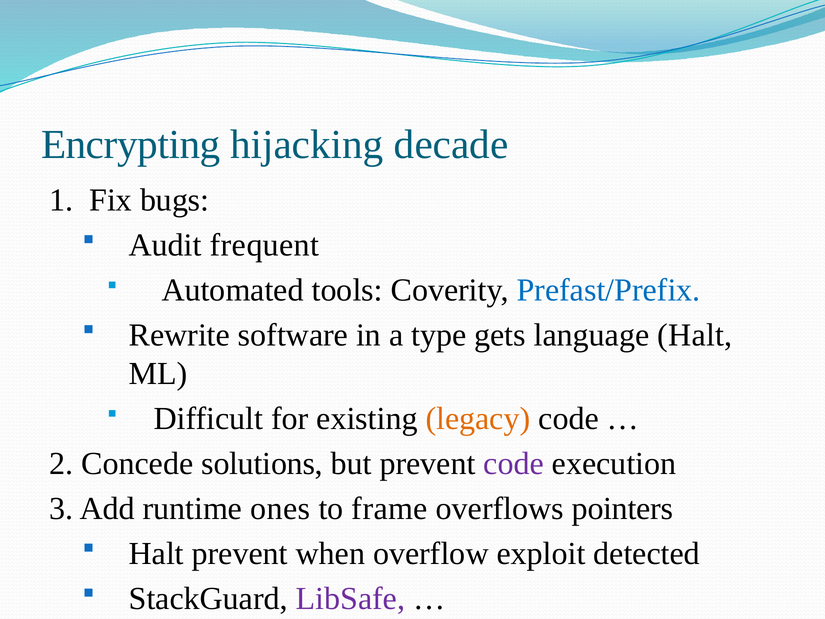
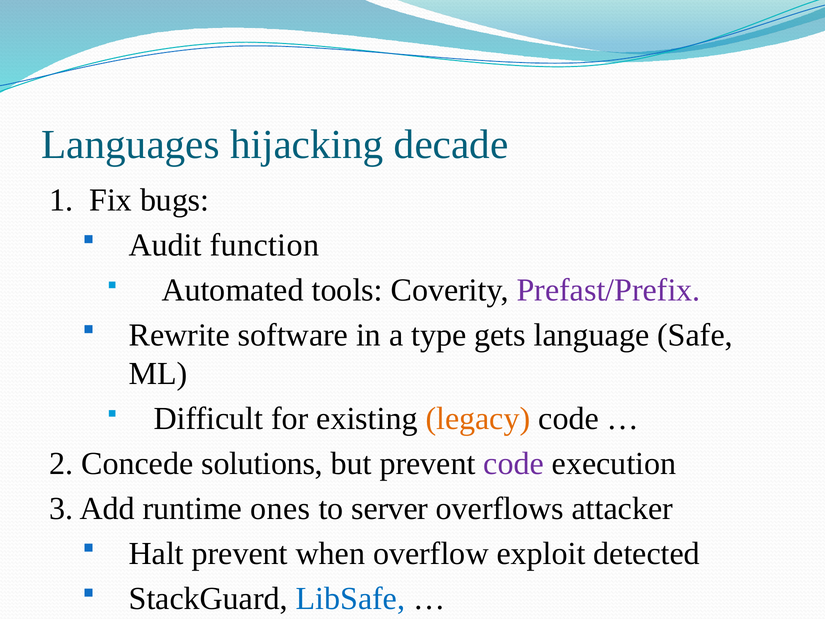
Encrypting: Encrypting -> Languages
frequent: frequent -> function
Prefast/Prefix colour: blue -> purple
language Halt: Halt -> Safe
frame: frame -> server
pointers: pointers -> attacker
LibSafe colour: purple -> blue
